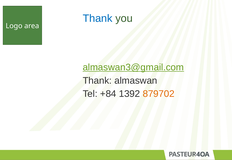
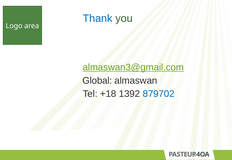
Thank at (97, 81): Thank -> Global
+84: +84 -> +18
879702 colour: orange -> blue
